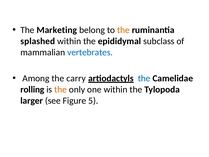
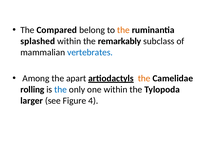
Marketing: Marketing -> Compared
epididymal: epididymal -> remarkably
carry: carry -> apart
the at (144, 78) colour: blue -> orange
the at (61, 89) colour: orange -> blue
5: 5 -> 4
